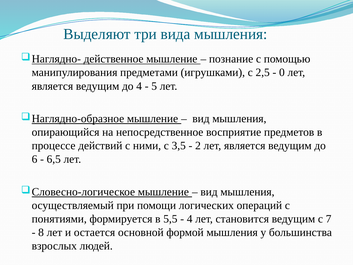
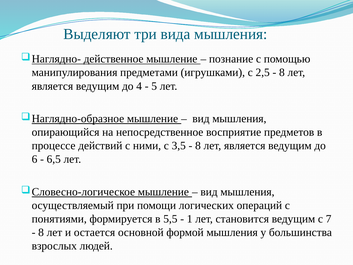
0 at (282, 72): 0 -> 8
2 at (198, 146): 2 -> 8
4 at (190, 219): 4 -> 1
